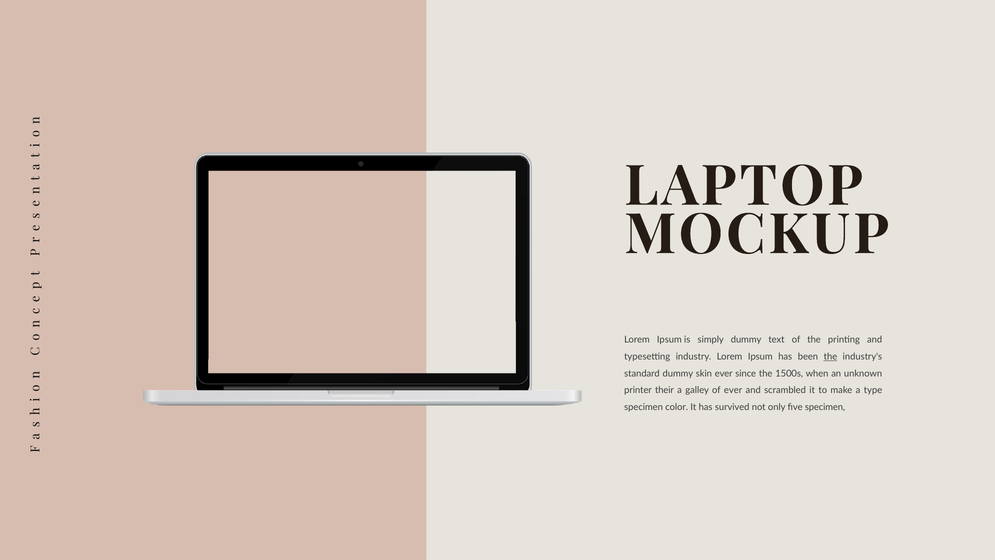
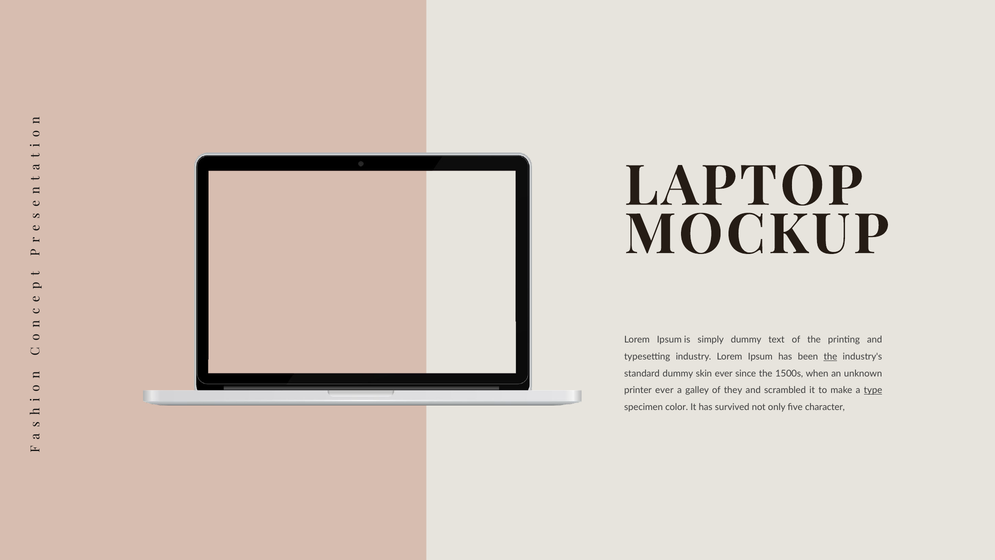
printer their: their -> ever
of ever: ever -> they
type underline: none -> present
five specimen: specimen -> character
